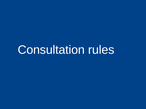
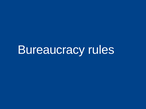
Consultation: Consultation -> Bureaucracy
